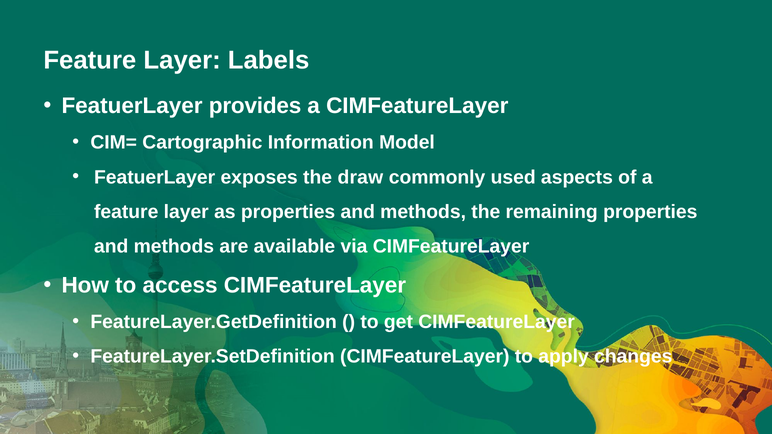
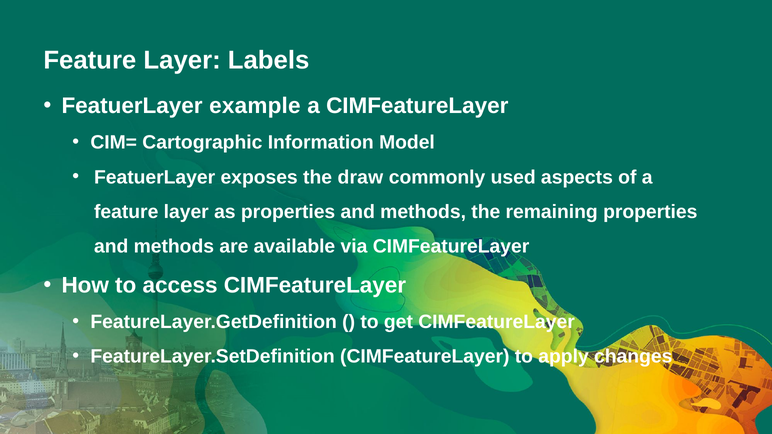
provides: provides -> example
